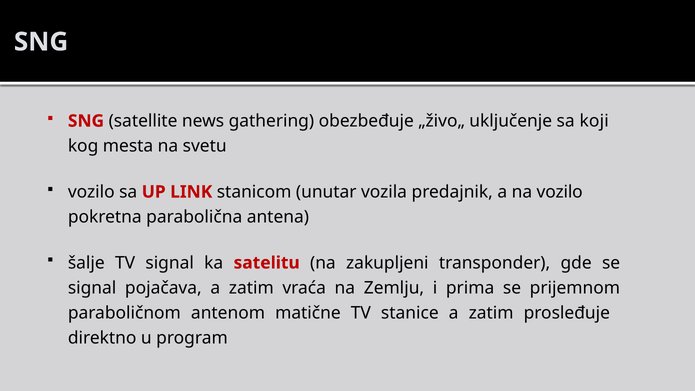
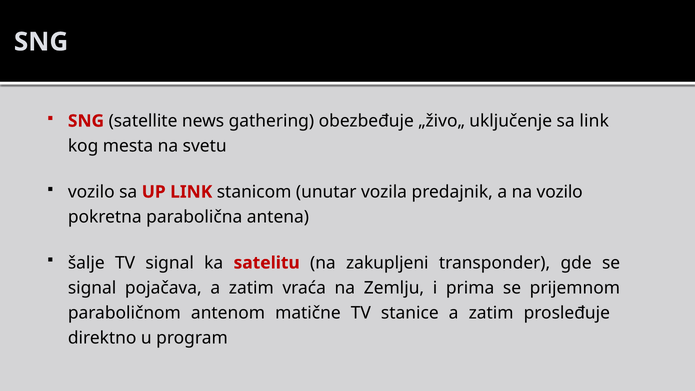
sa koji: koji -> link
